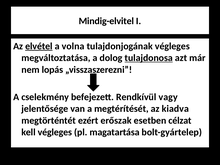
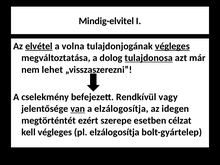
végleges at (172, 46) underline: none -> present
lopás: lopás -> lehet
van underline: none -> present
a megtérítését: megtérítését -> elzálogosítja
kiadva: kiadva -> idegen
erőszak: erőszak -> szerepe
pl magatartása: magatartása -> elzálogosítja
